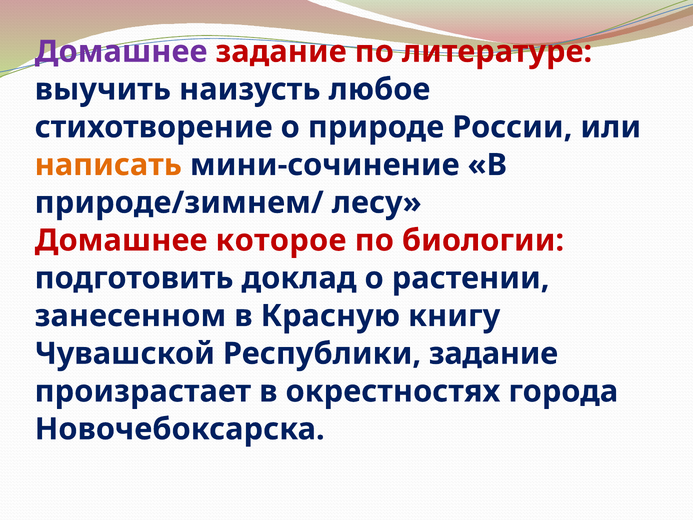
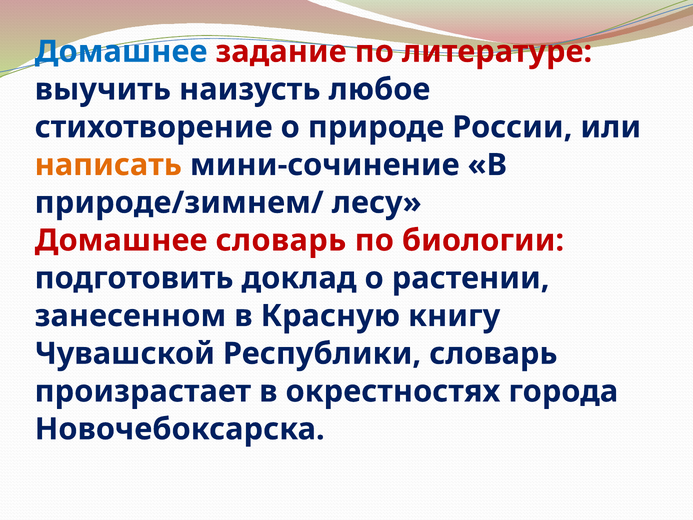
Домашнее at (121, 52) colour: purple -> blue
Домашнее которое: которое -> словарь
Республики задание: задание -> словарь
